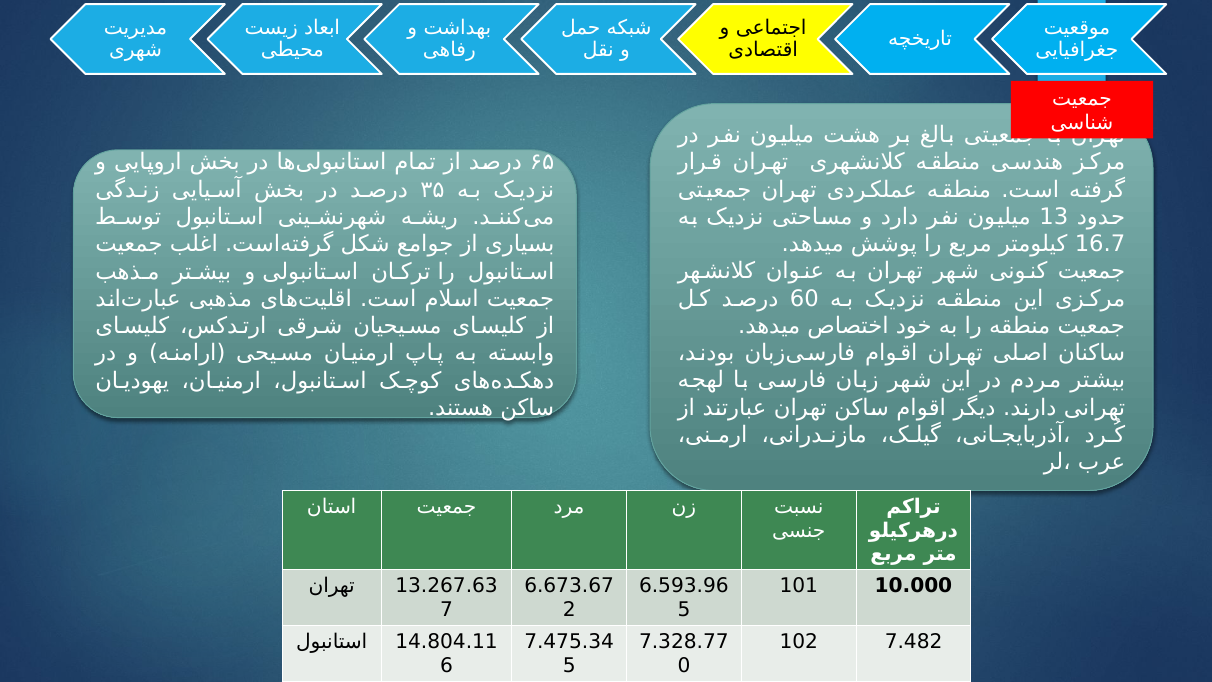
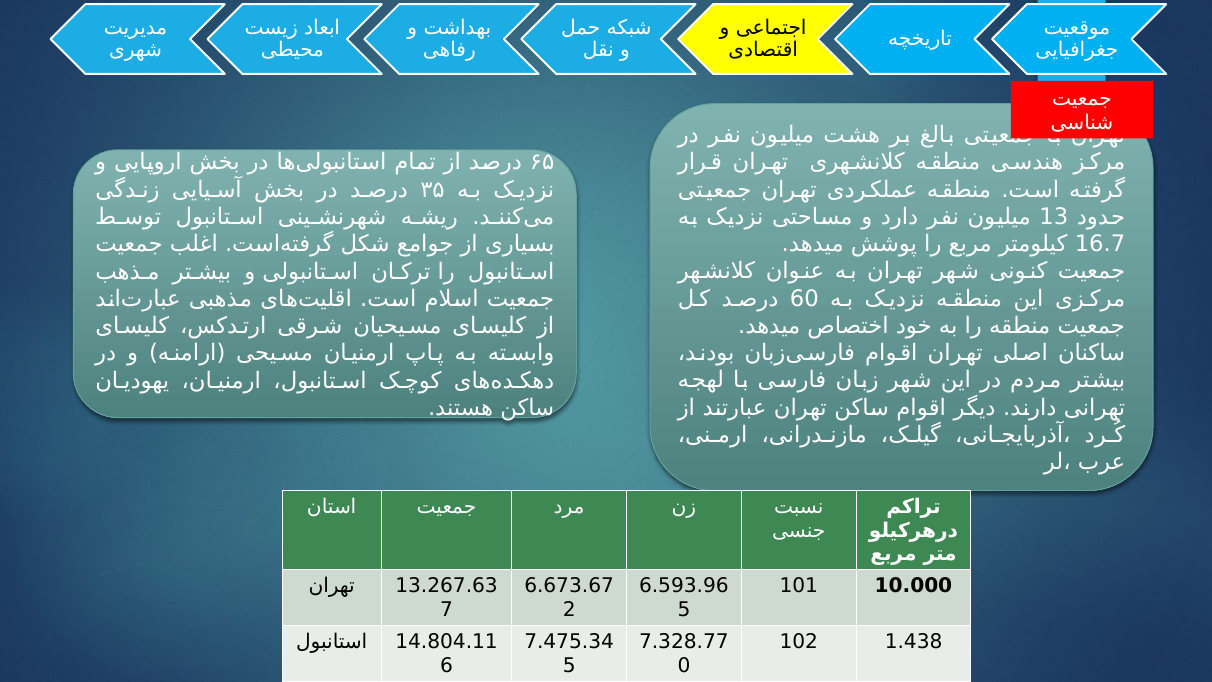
7.482: 7.482 -> 1.438
